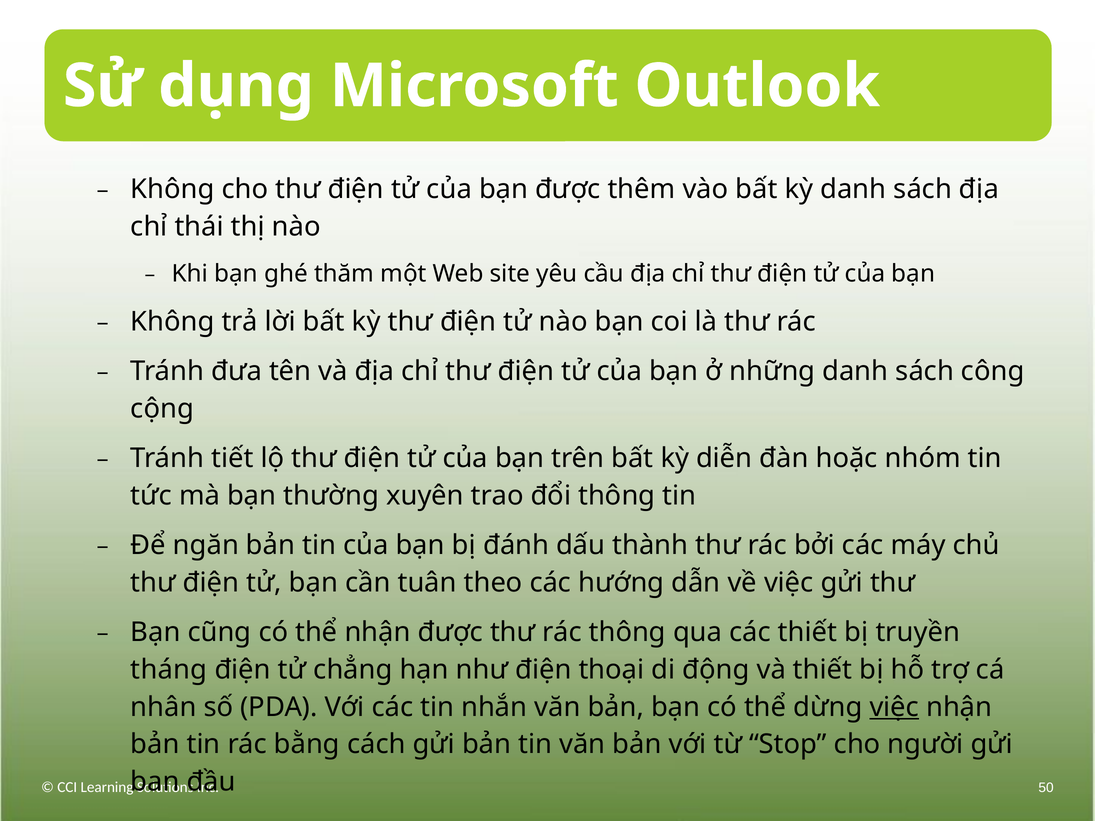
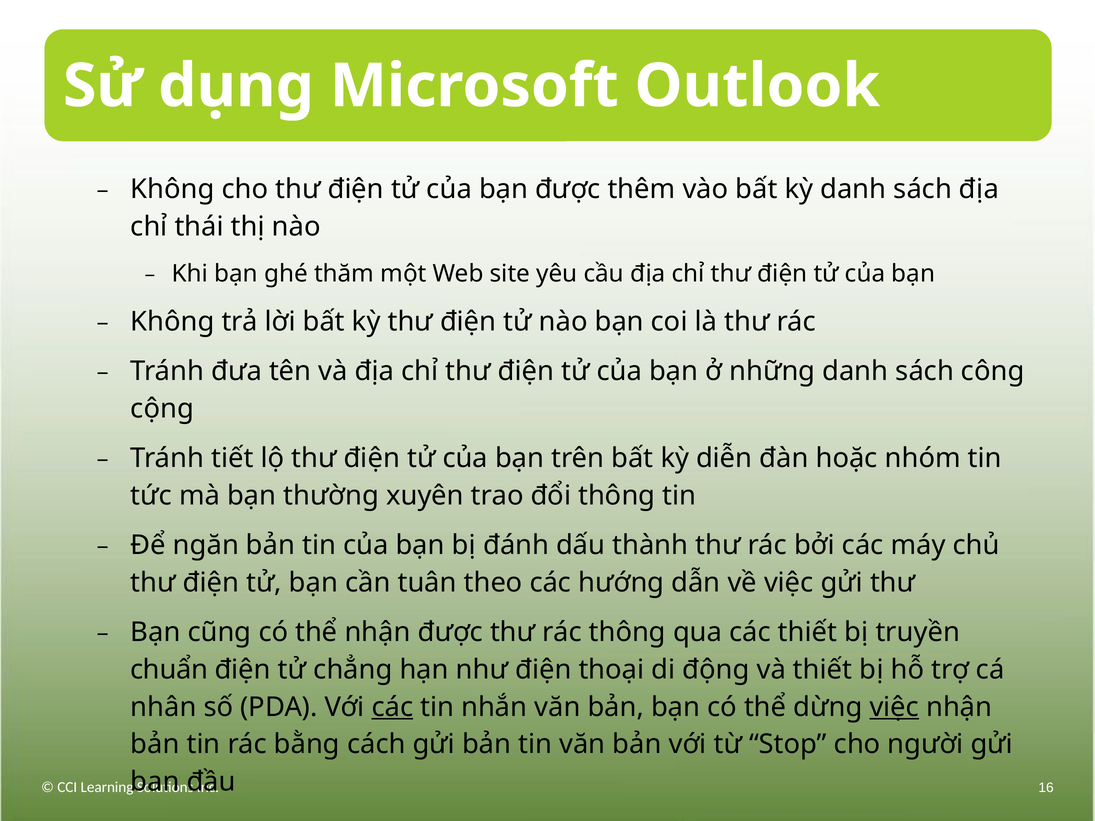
tháng: tháng -> chuẩn
các at (392, 707) underline: none -> present
50: 50 -> 16
